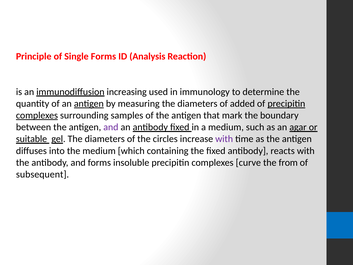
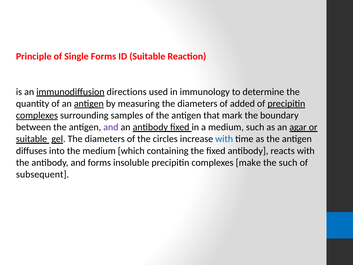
ID Analysis: Analysis -> Suitable
increasing: increasing -> directions
with at (224, 139) colour: purple -> blue
curve: curve -> make
the from: from -> such
